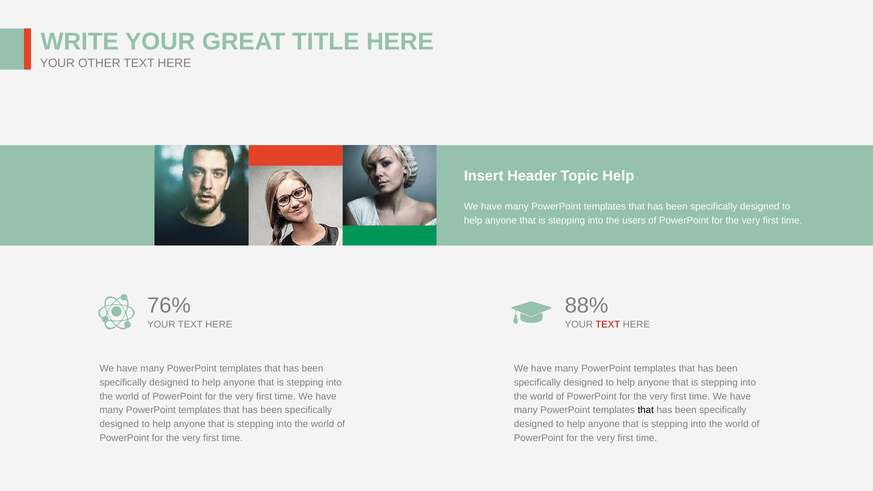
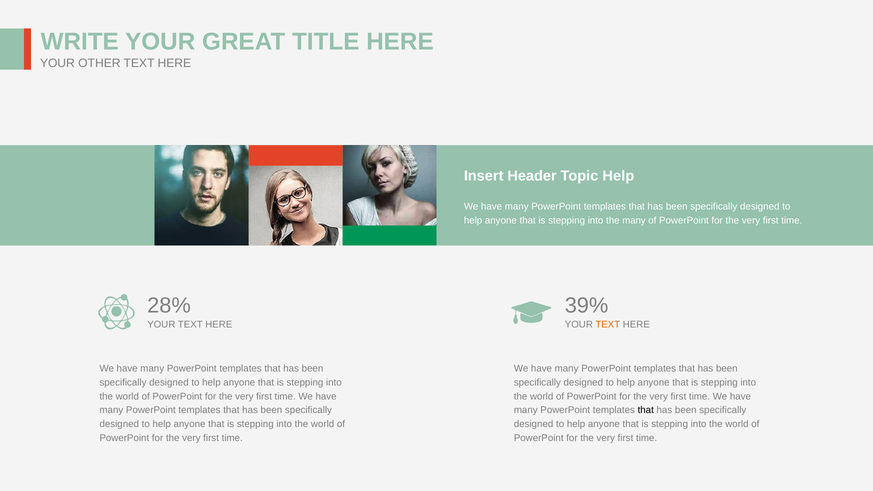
the users: users -> many
76%: 76% -> 28%
88%: 88% -> 39%
TEXT at (608, 325) colour: red -> orange
